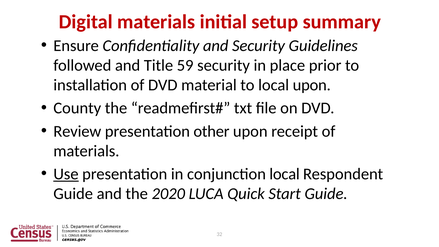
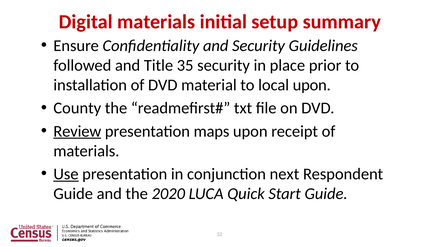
59: 59 -> 35
Review underline: none -> present
other: other -> maps
conjunction local: local -> next
